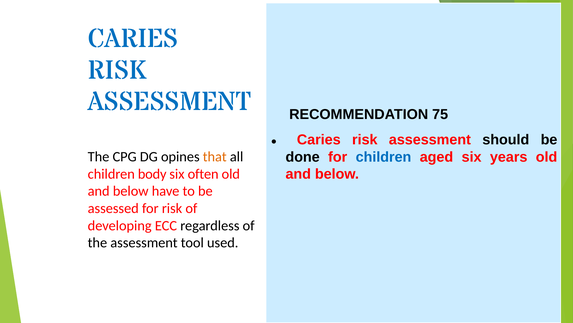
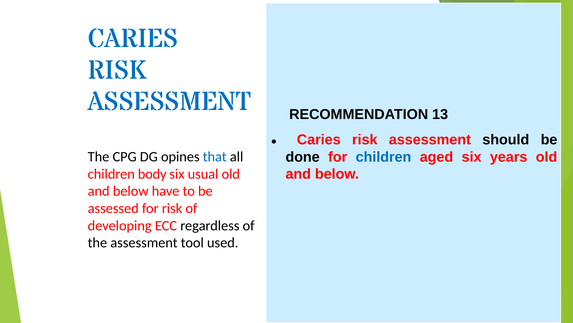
75: 75 -> 13
that colour: orange -> blue
often: often -> usual
